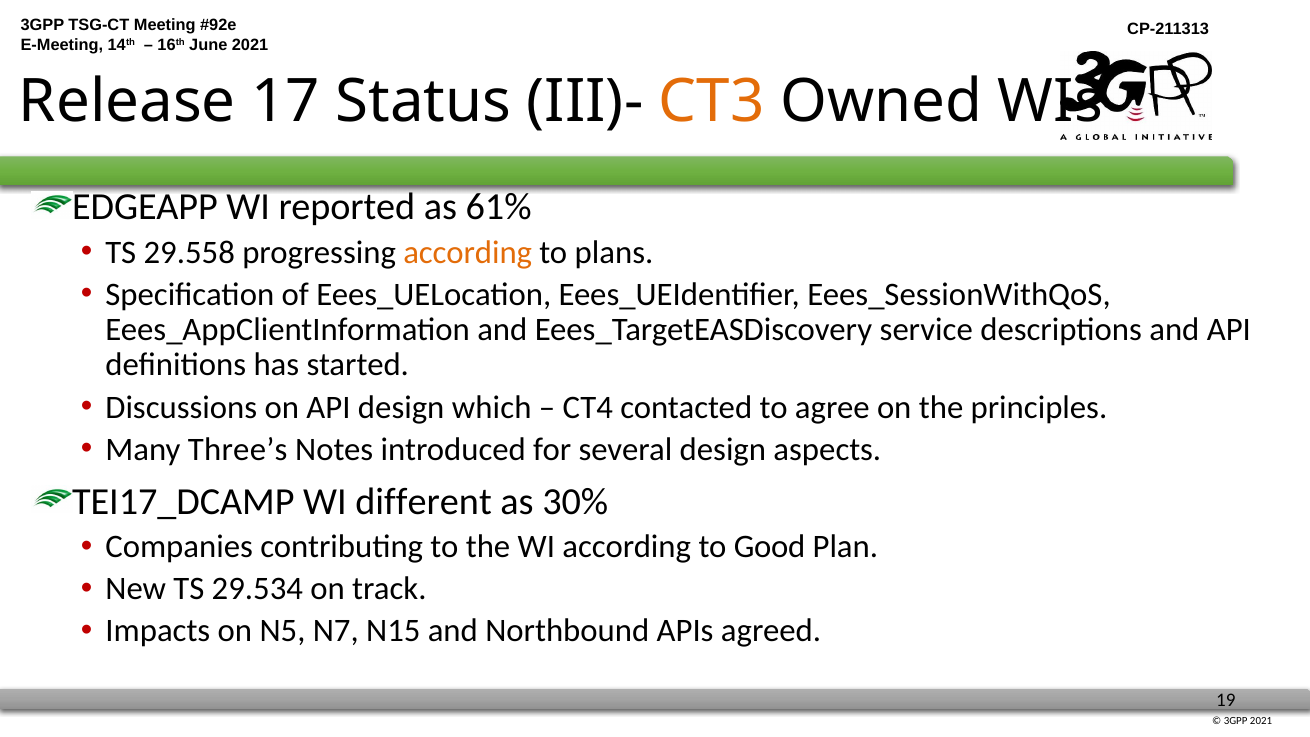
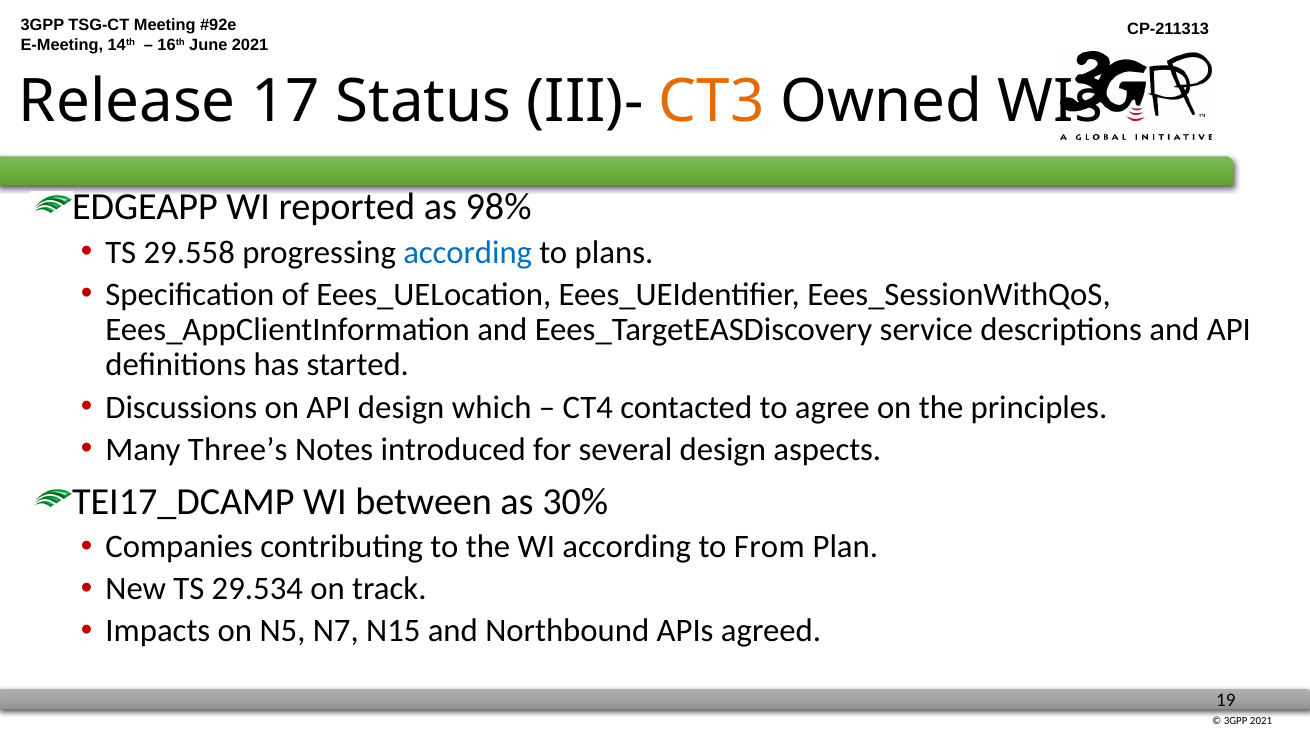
61%: 61% -> 98%
according at (468, 252) colour: orange -> blue
different: different -> between
Good: Good -> From
